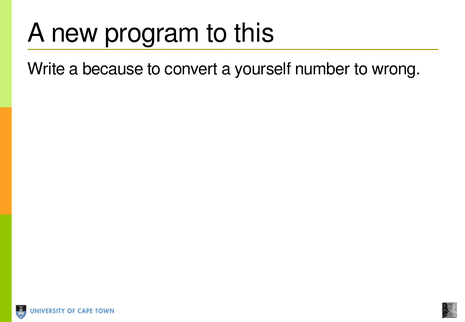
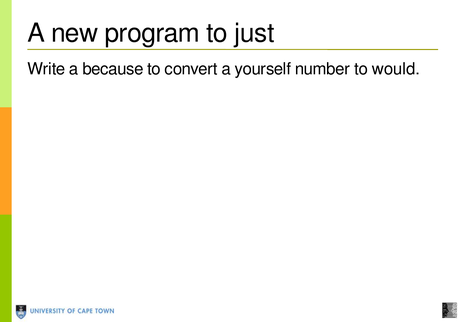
this: this -> just
wrong: wrong -> would
